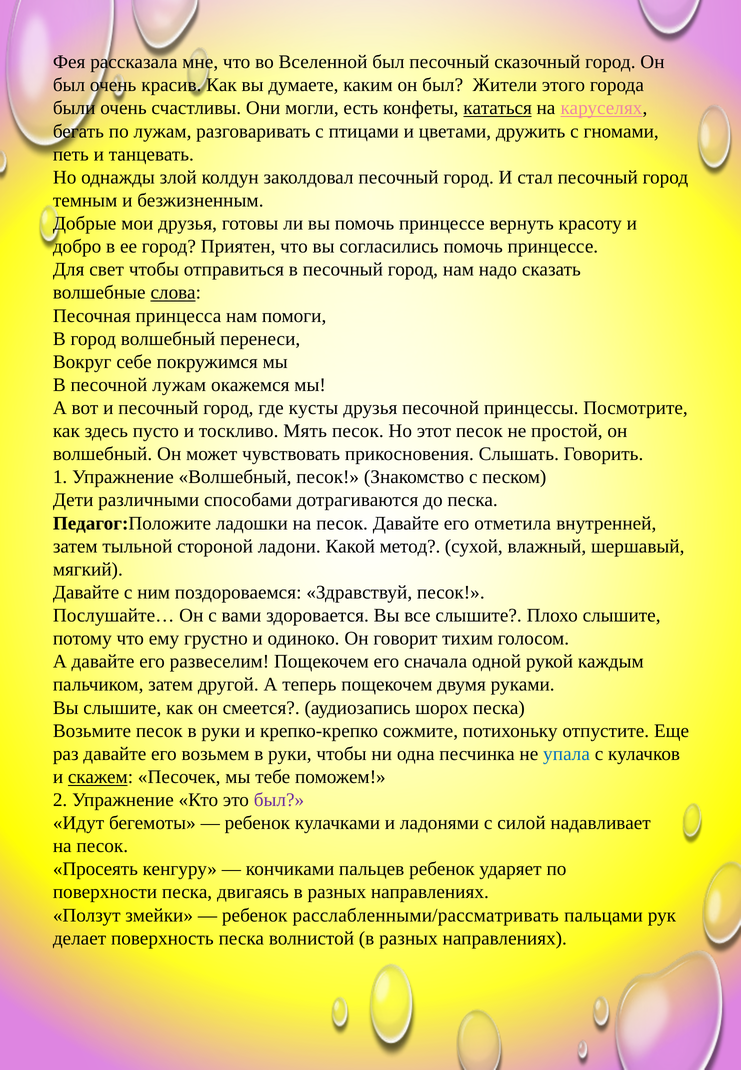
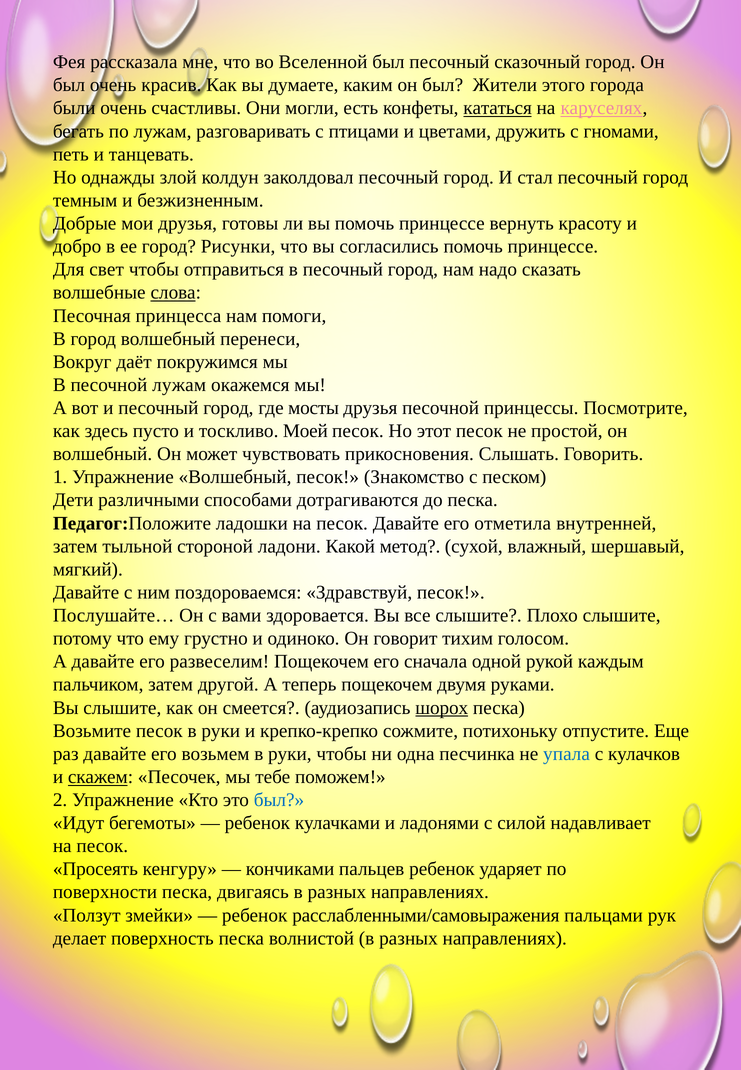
Приятен: Приятен -> Рисунки
себе: себе -> даёт
кусты: кусты -> мосты
Мять: Мять -> Моей
шорох underline: none -> present
был at (279, 800) colour: purple -> blue
расслабленными/рассматривать: расслабленными/рассматривать -> расслабленными/самовыражения
